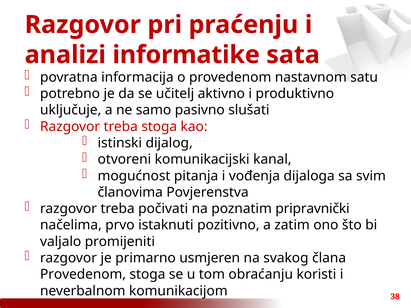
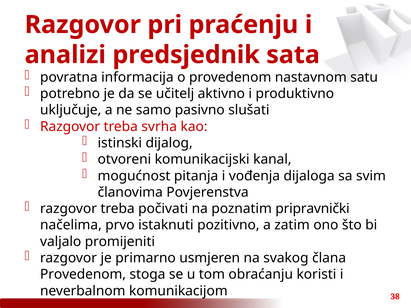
informatike: informatike -> predsjednik
treba stoga: stoga -> svrha
